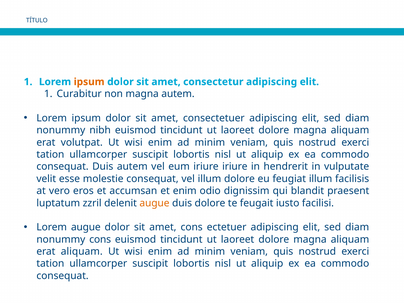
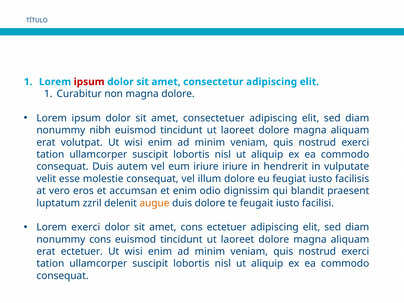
ipsum at (89, 82) colour: orange -> red
magna autem: autem -> dolore
feugiat illum: illum -> iusto
Lorem augue: augue -> exerci
erat aliquam: aliquam -> ectetuer
